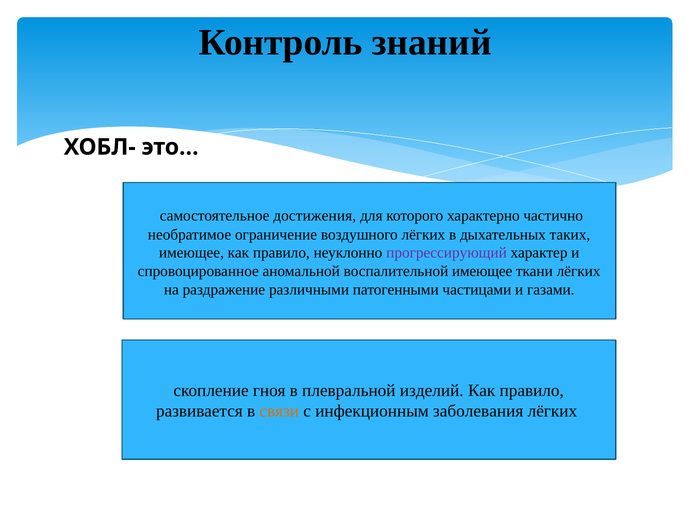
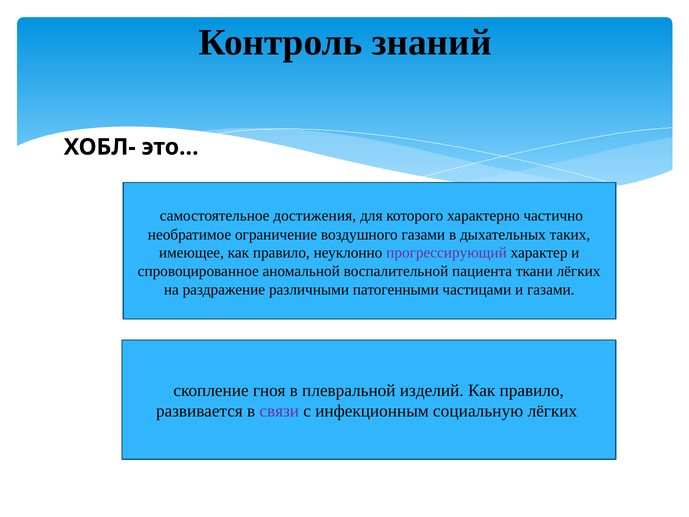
воздушного лёгких: лёгких -> газами
воспалительной имеющее: имеющее -> пациента
связи colour: orange -> purple
заболевания: заболевания -> социальную
